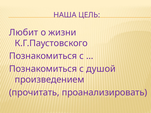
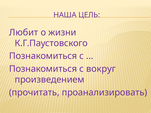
душой: душой -> вокруг
